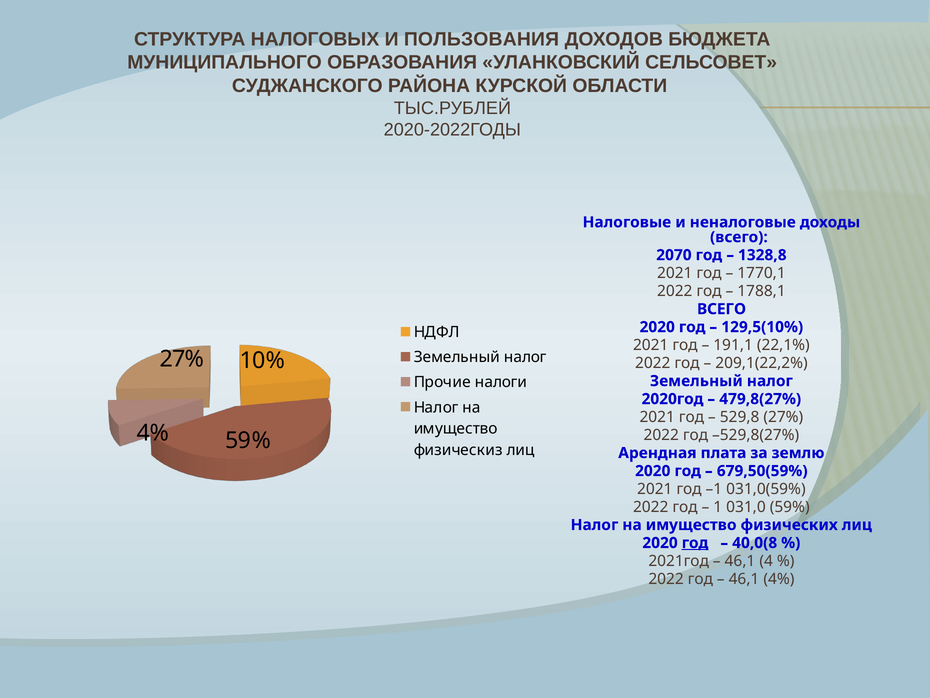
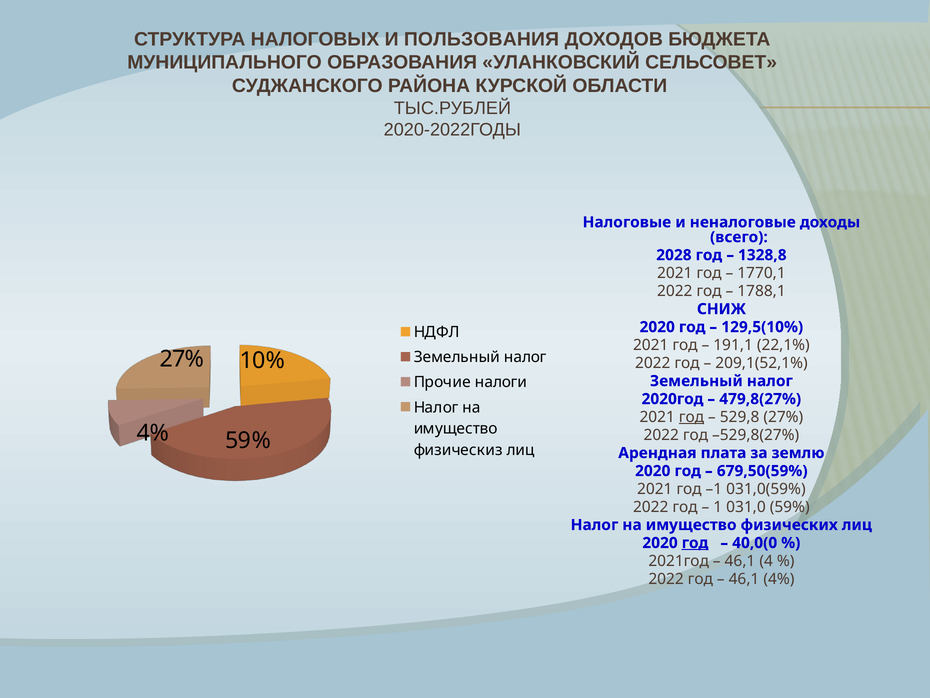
2070: 2070 -> 2028
ВСЕГО at (721, 309): ВСЕГО -> СНИЖ
209,1(22,2%: 209,1(22,2% -> 209,1(52,1%
год at (692, 417) underline: none -> present
40,0(8: 40,0(8 -> 40,0(0
